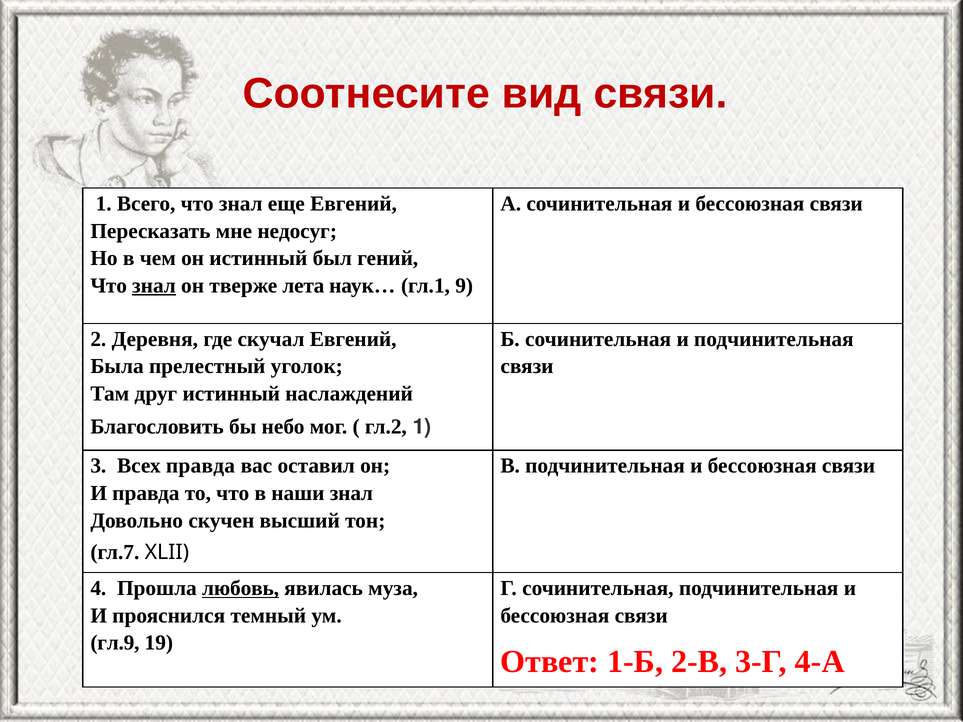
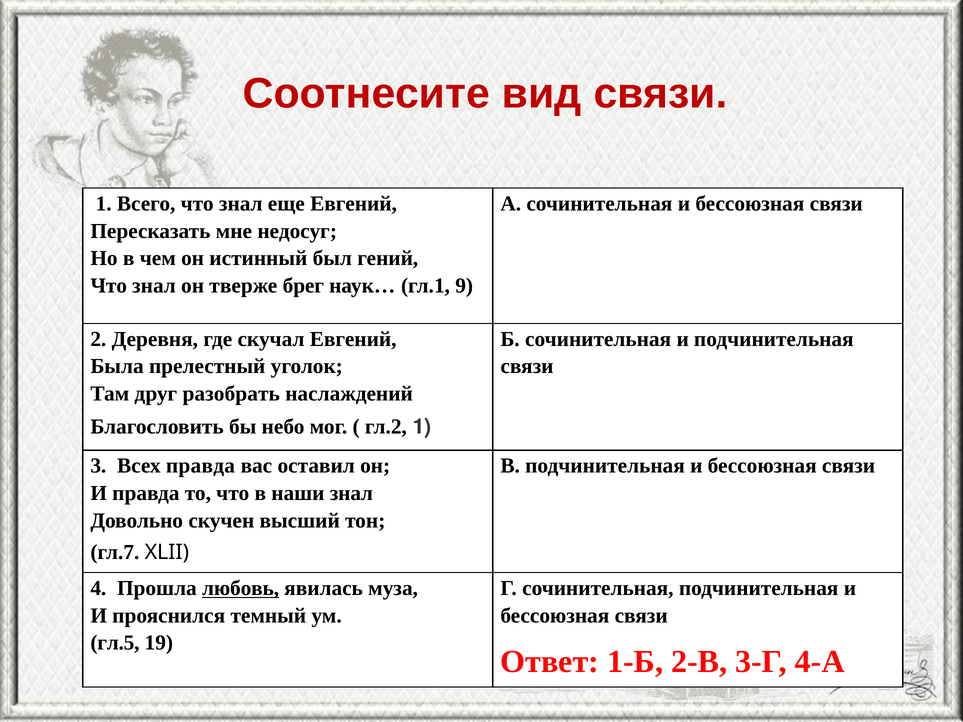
знал at (154, 286) underline: present -> none
лета: лета -> брег
друг истинный: истинный -> разобрать
гл.9: гл.9 -> гл.5
